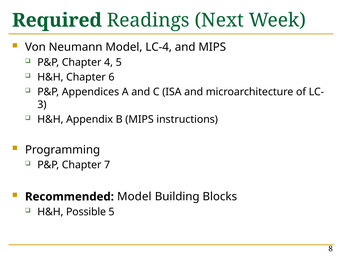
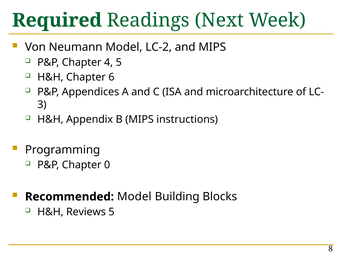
LC-4: LC-4 -> LC-2
7: 7 -> 0
Possible: Possible -> Reviews
